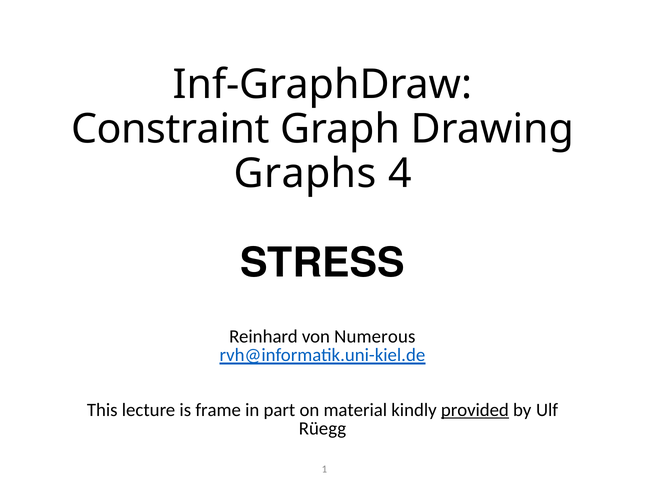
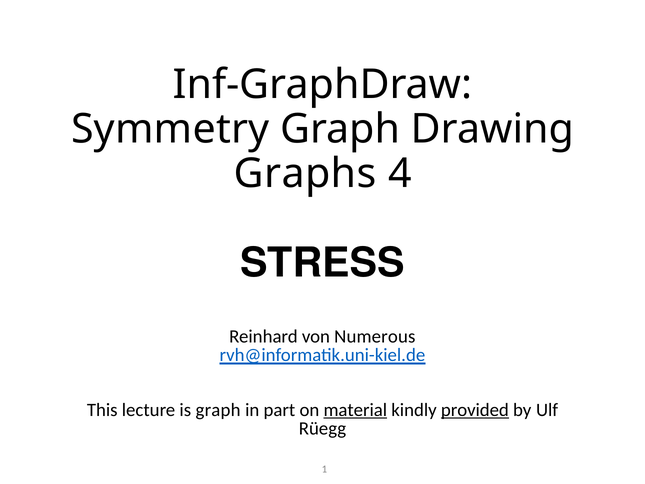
Constraint: Constraint -> Symmetry
is frame: frame -> graph
material underline: none -> present
